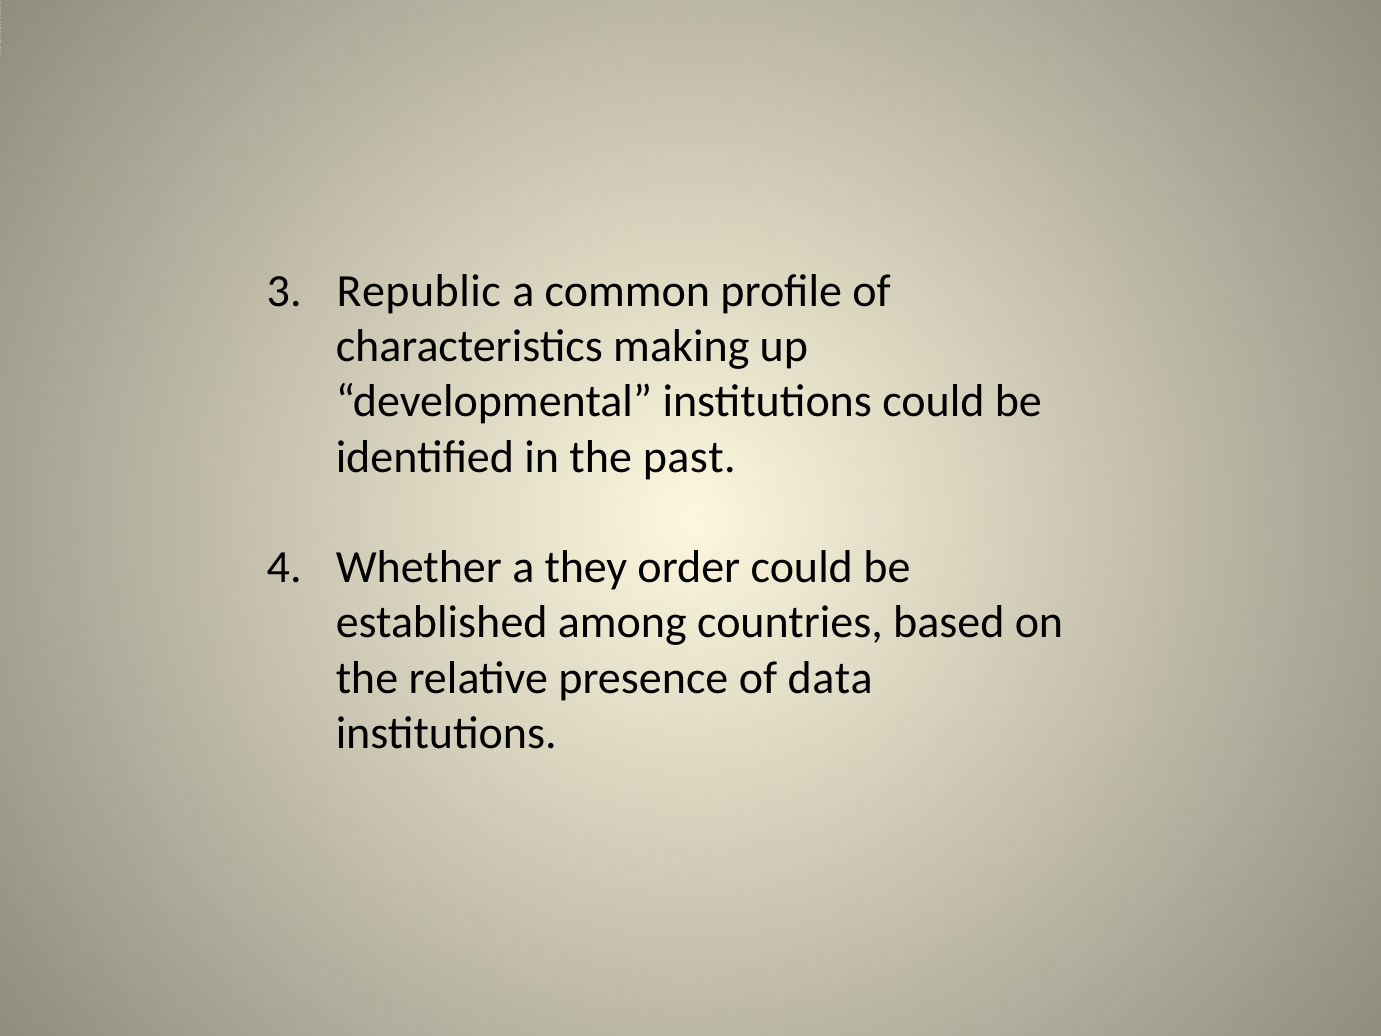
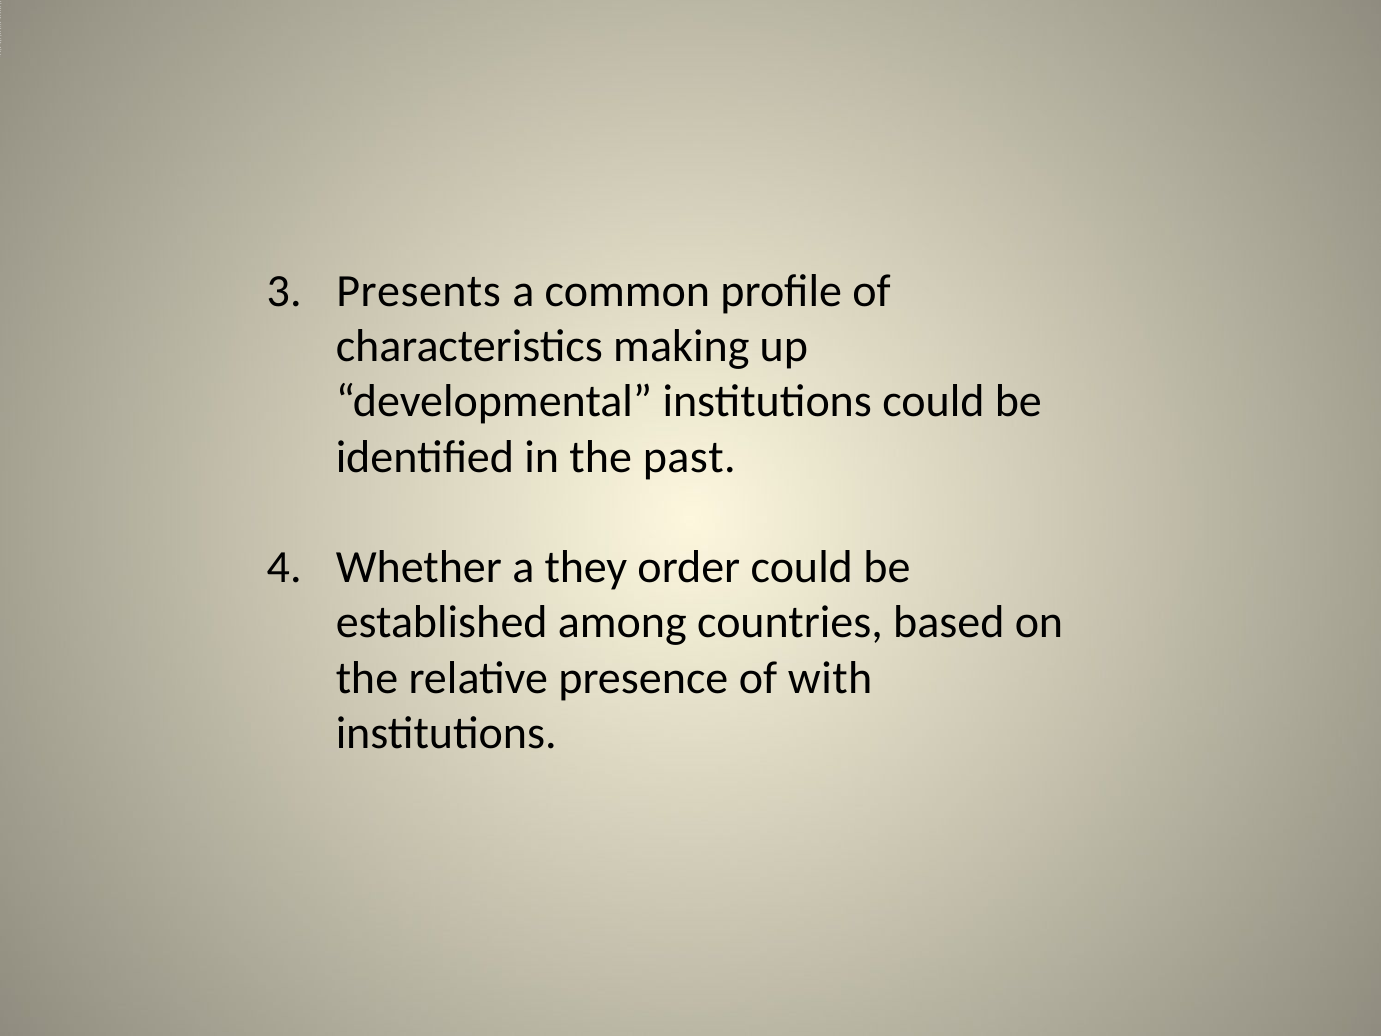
Republic: Republic -> Presents
data: data -> with
